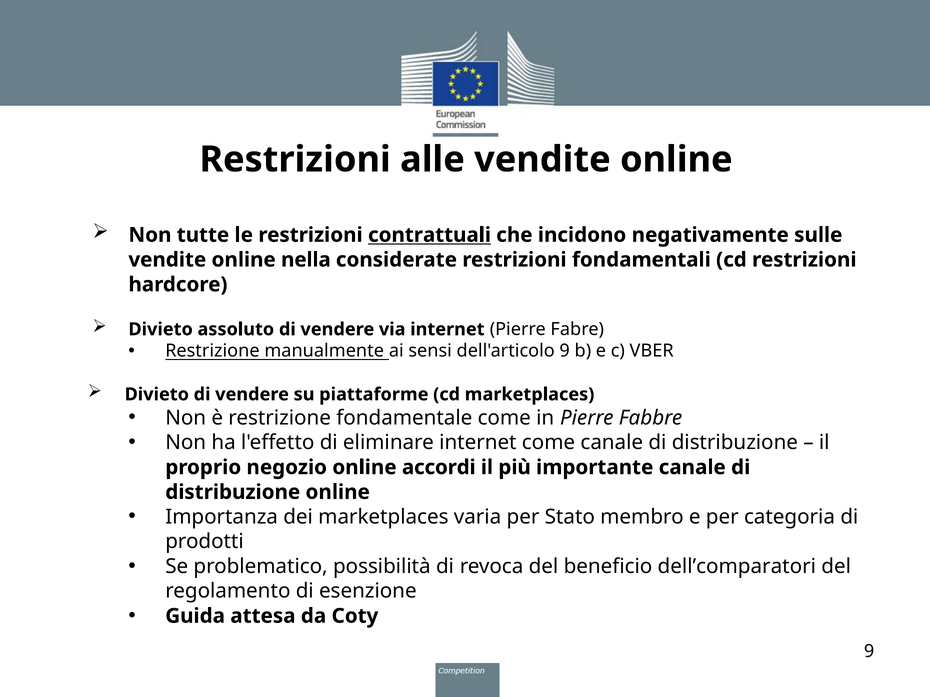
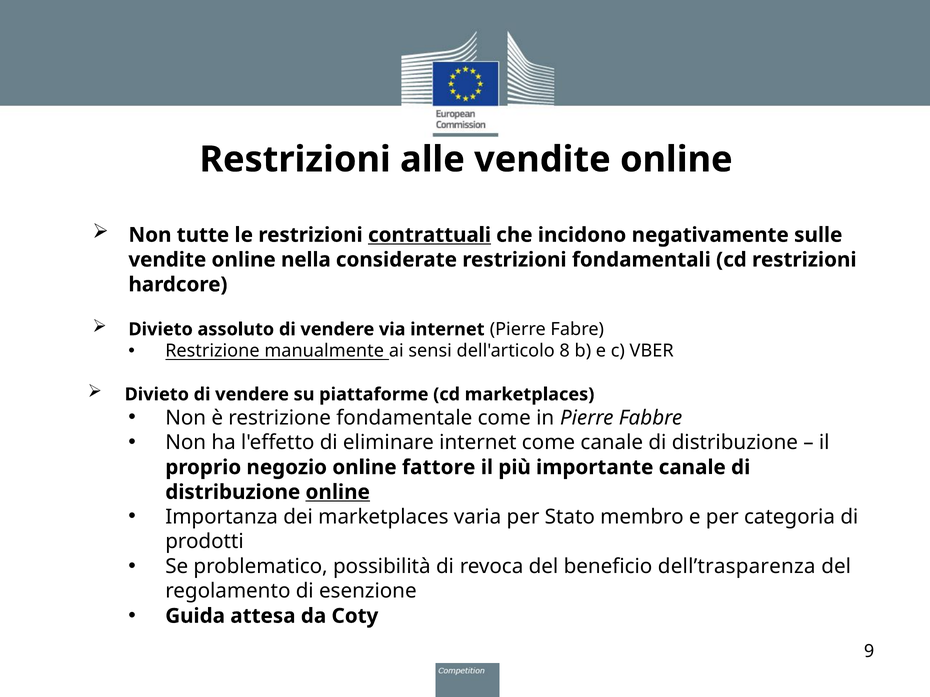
dell'articolo 9: 9 -> 8
accordi: accordi -> fattore
online at (338, 492) underline: none -> present
dell’comparatori: dell’comparatori -> dell’trasparenza
